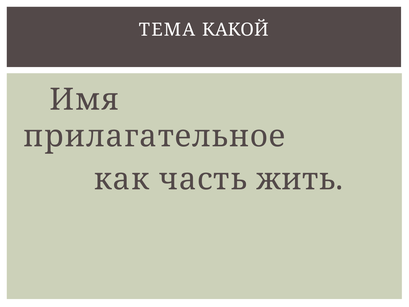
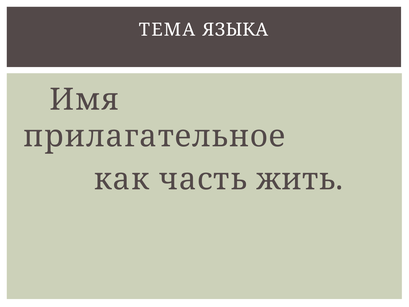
КАКОЙ: КАКОЙ -> ЯЗЫКА
